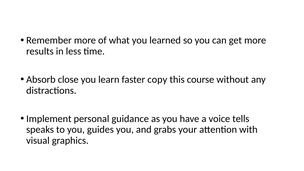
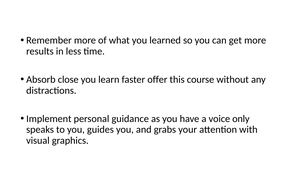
copy: copy -> offer
tells: tells -> only
